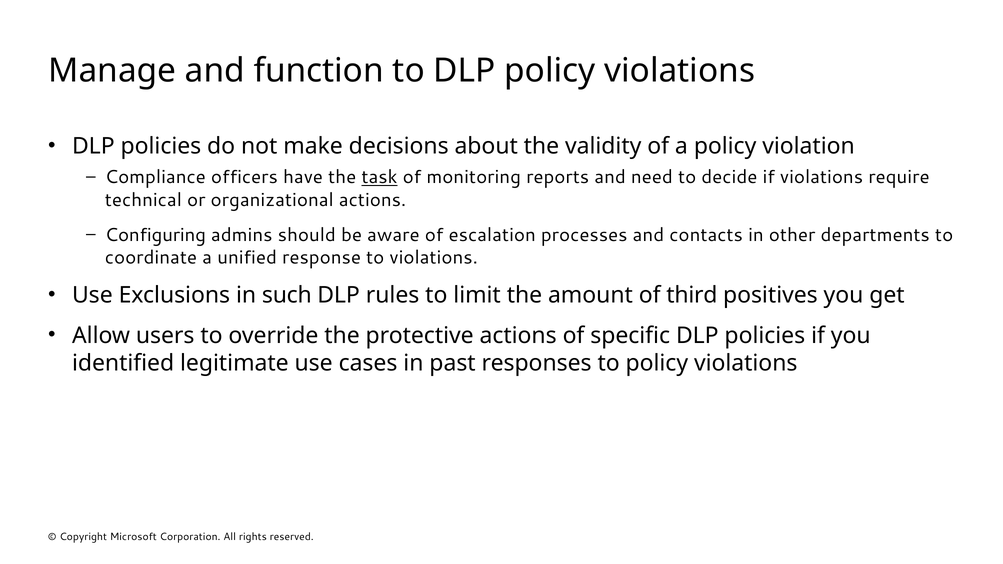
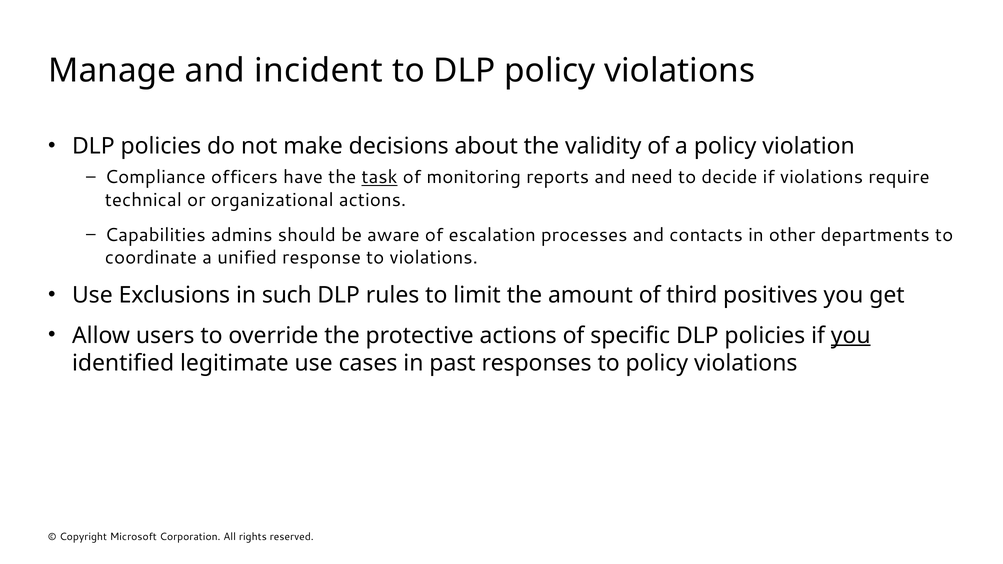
function: function -> incident
Configuring: Configuring -> Capabilities
you at (851, 336) underline: none -> present
